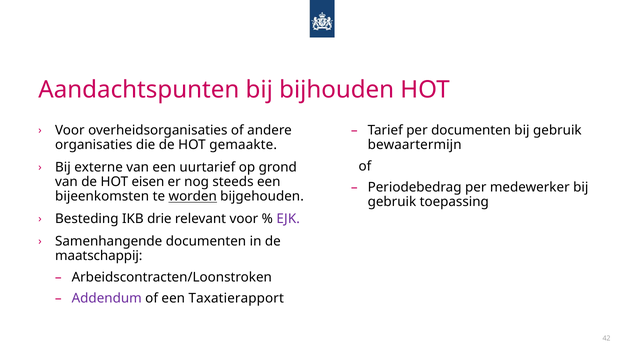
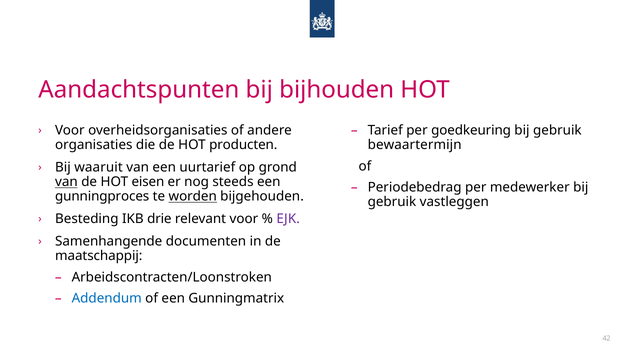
per documenten: documenten -> goedkeuring
gemaakte: gemaakte -> producten
externe: externe -> waaruit
van at (66, 182) underline: none -> present
bijeenkomsten: bijeenkomsten -> gunningproces
toepassing: toepassing -> vastleggen
Addendum colour: purple -> blue
Taxatierapport: Taxatierapport -> Gunningmatrix
